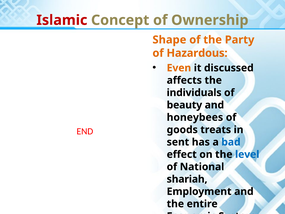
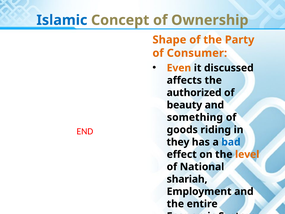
Islamic colour: red -> blue
Hazardous: Hazardous -> Consumer
individuals: individuals -> authorized
honeybees: honeybees -> something
treats: treats -> riding
sent: sent -> they
level colour: blue -> orange
